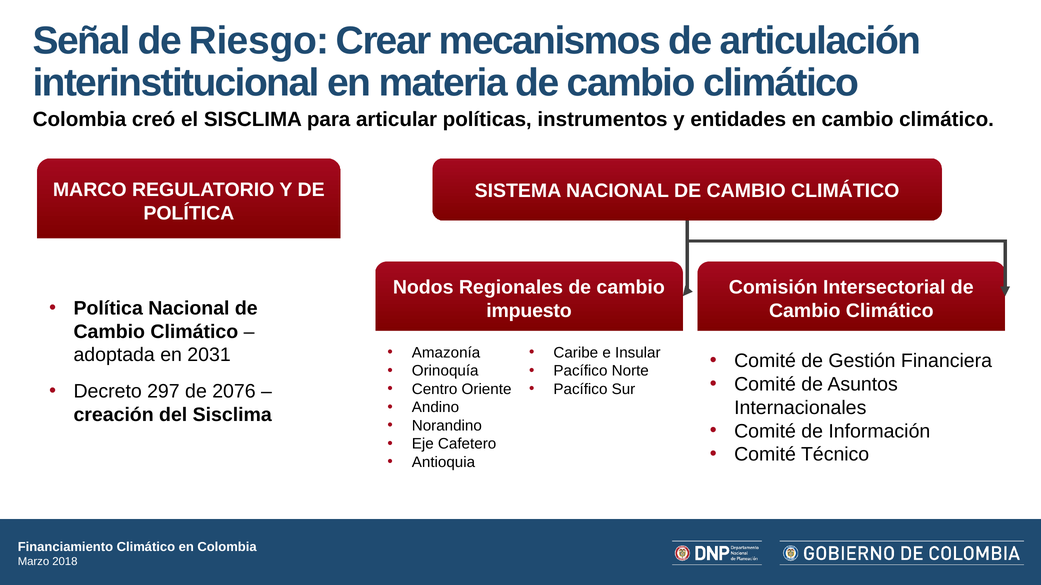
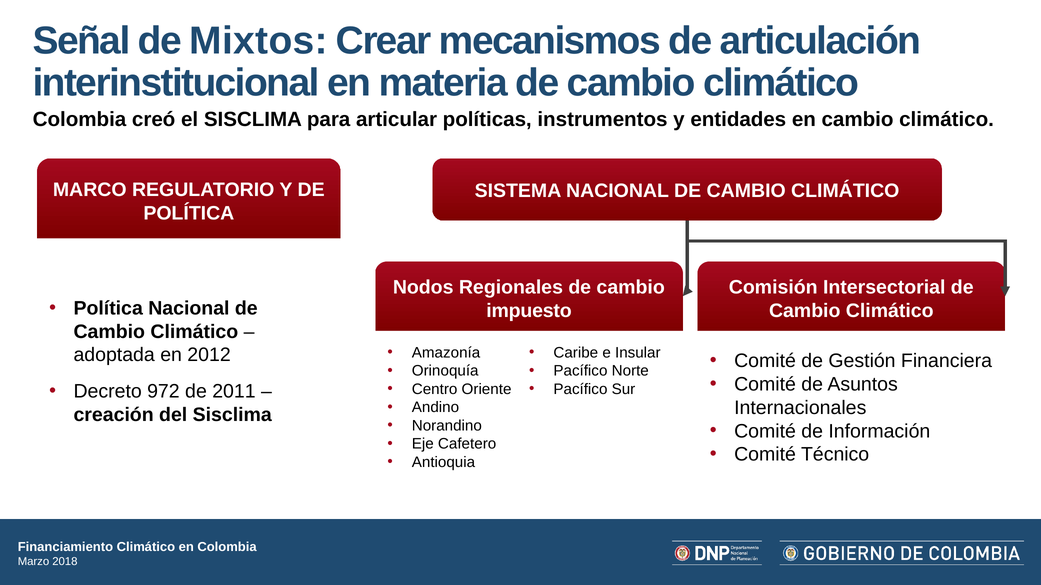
Riesgo: Riesgo -> Mixtos
2031: 2031 -> 2012
297: 297 -> 972
2076: 2076 -> 2011
